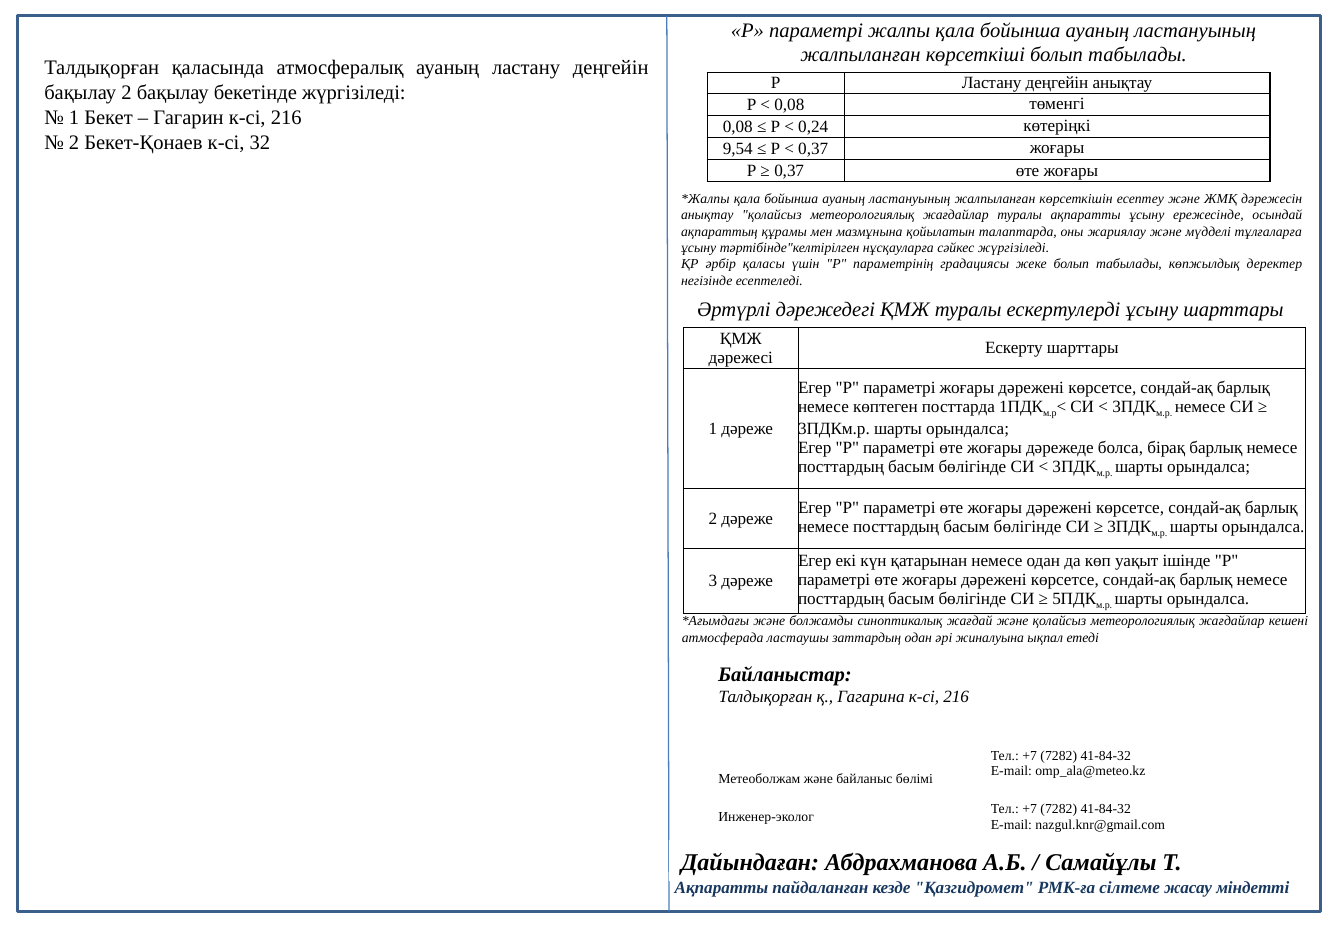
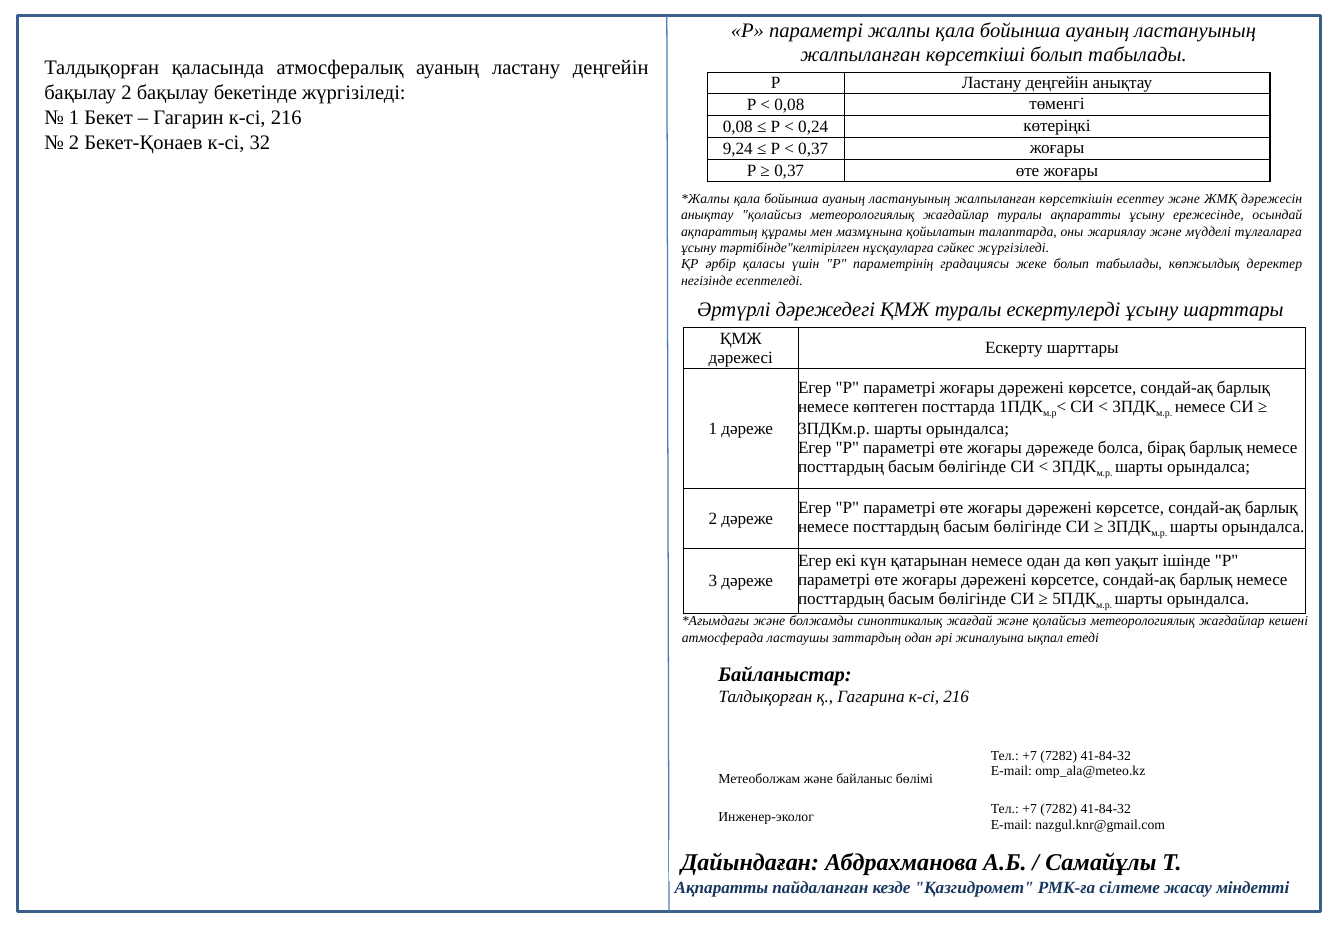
9,54: 9,54 -> 9,24
